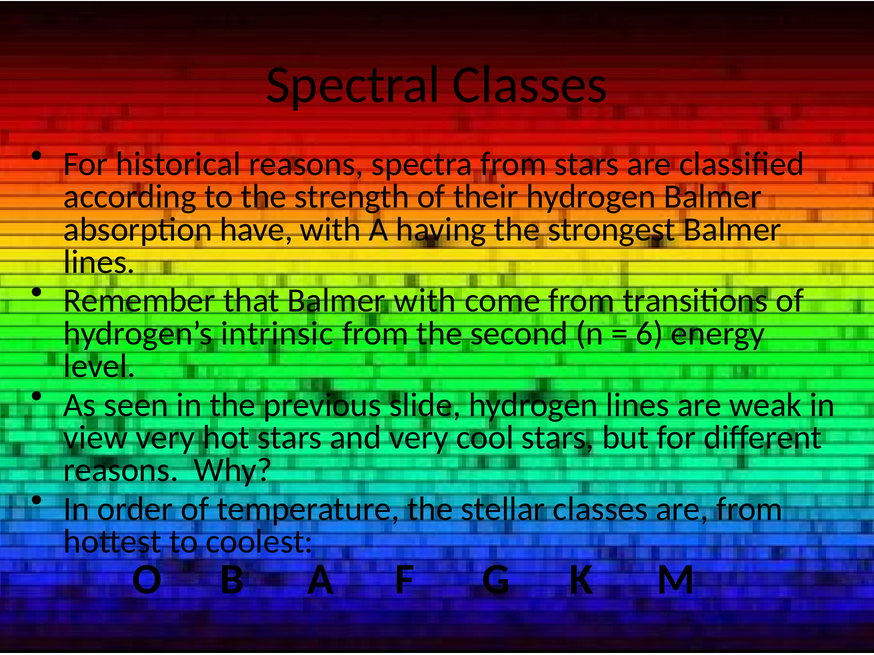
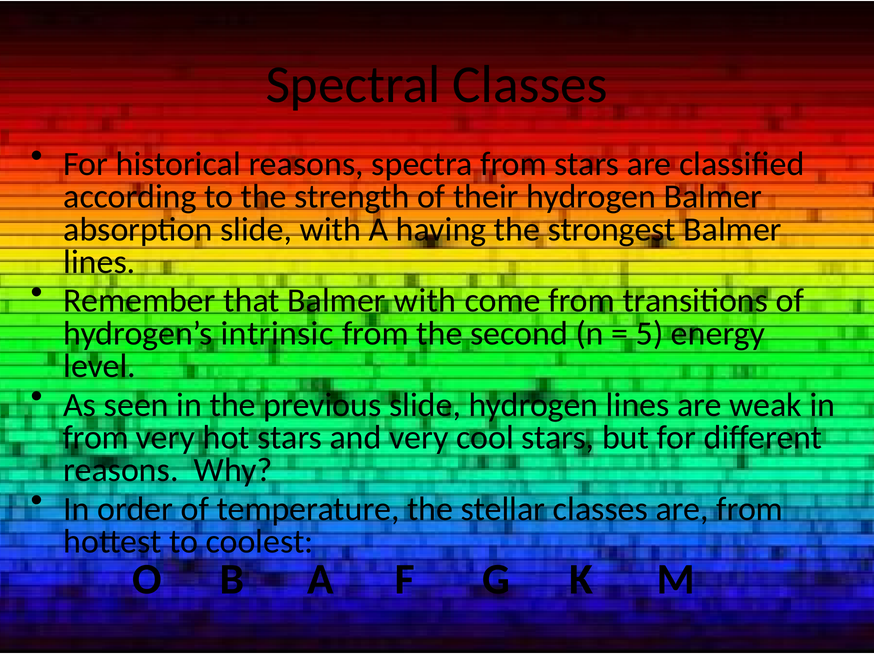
absorption have: have -> slide
6: 6 -> 5
view at (96, 438): view -> from
